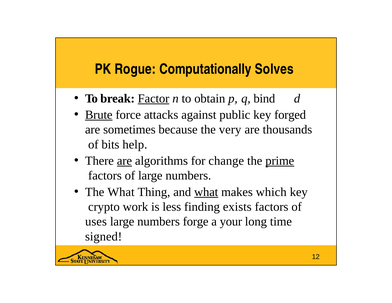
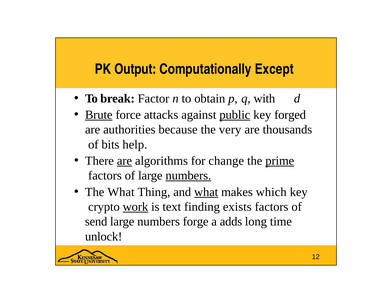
Rogue: Rogue -> Output
Solves: Solves -> Except
Factor underline: present -> none
bind: bind -> with
public underline: none -> present
sometimes: sometimes -> authorities
numbers at (188, 176) underline: none -> present
work underline: none -> present
less: less -> text
uses: uses -> send
your: your -> adds
signed: signed -> unlock
